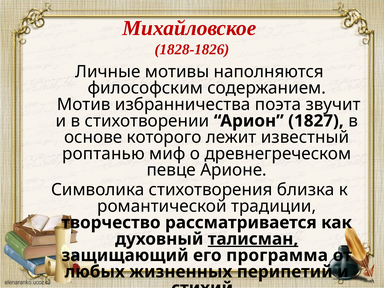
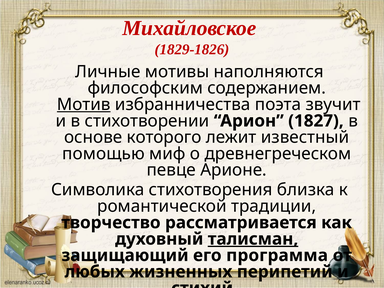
1828-1826: 1828-1826 -> 1829-1826
Мотив underline: none -> present
роптанью: роптанью -> помощью
